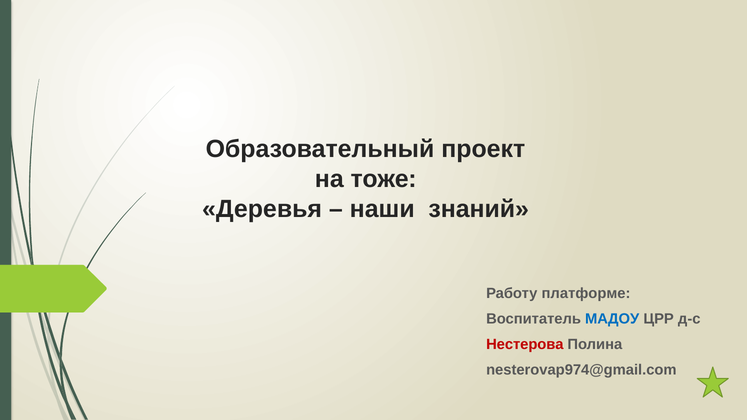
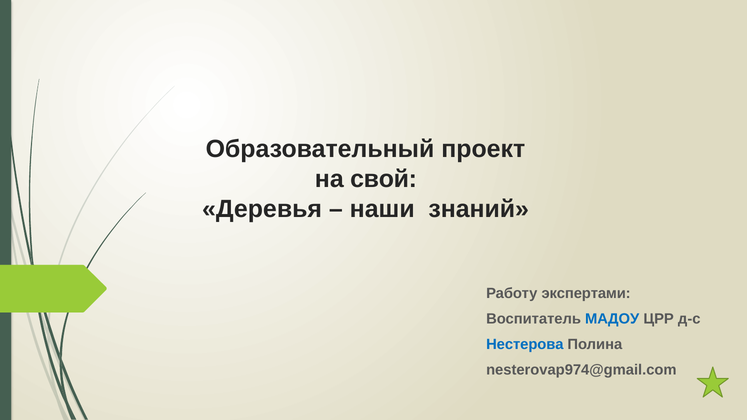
тоже: тоже -> свой
платформе: платформе -> экспертами
Нестерова colour: red -> blue
